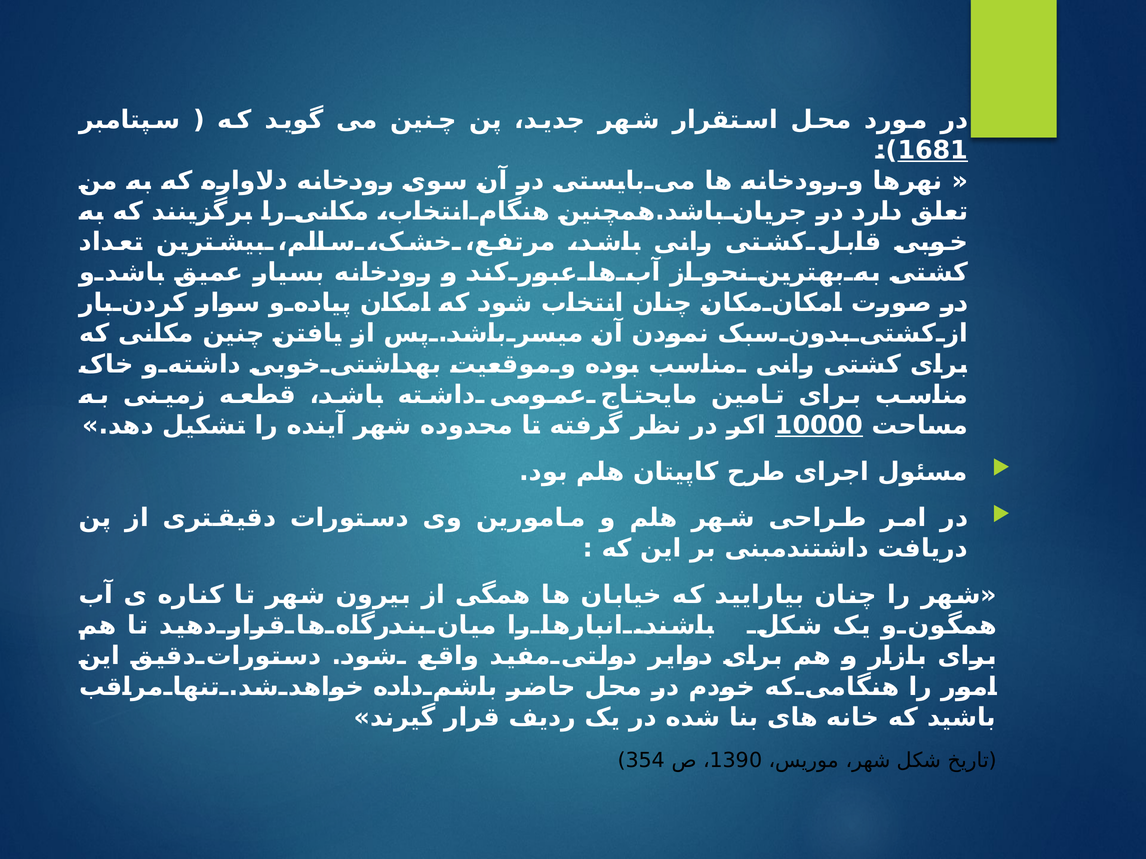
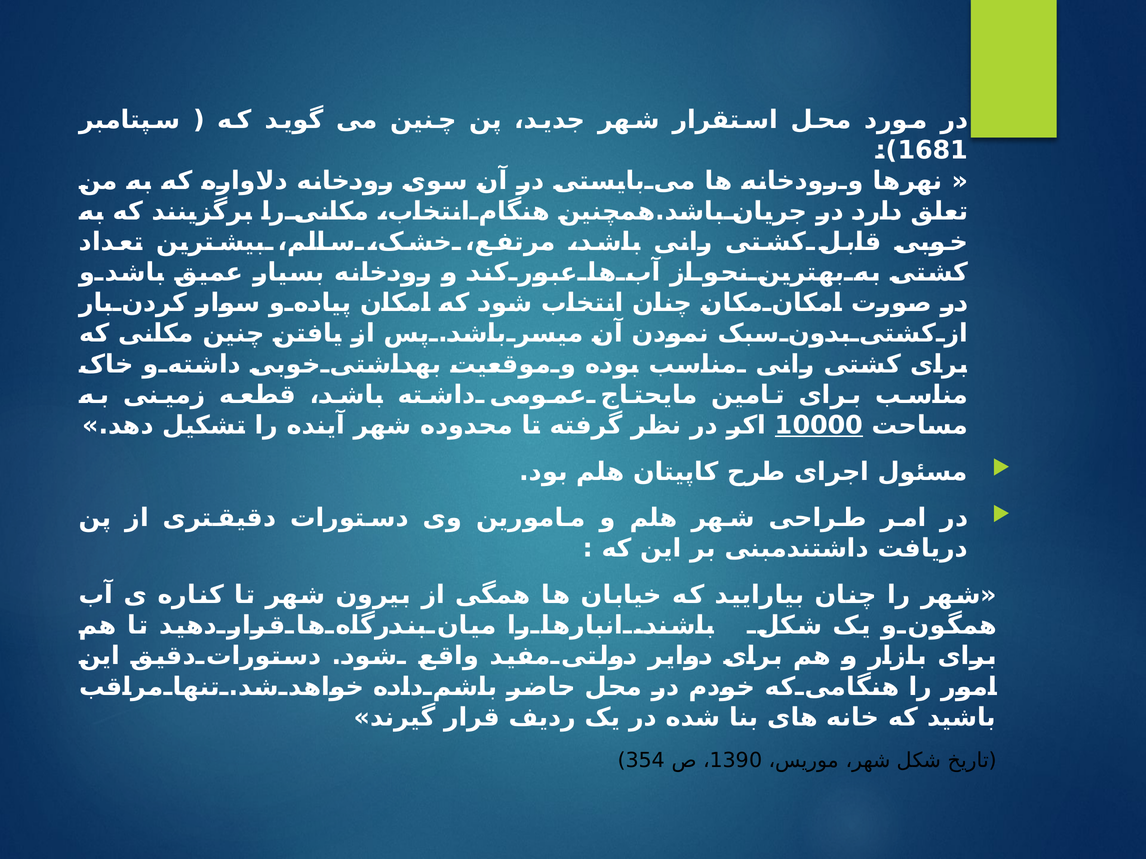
1681 underline: present -> none
